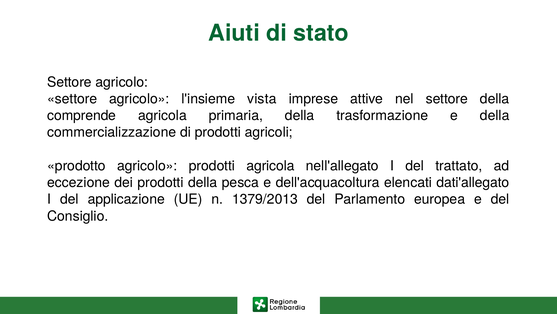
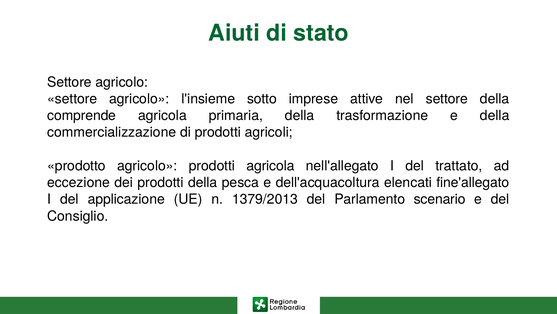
vista: vista -> sotto
dati'allegato: dati'allegato -> fine'allegato
europea: europea -> scenario
